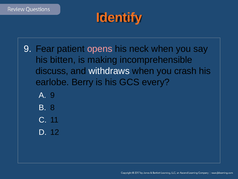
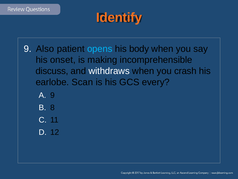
Fear: Fear -> Also
opens colour: pink -> light blue
neck: neck -> body
bitten: bitten -> onset
Berry: Berry -> Scan
